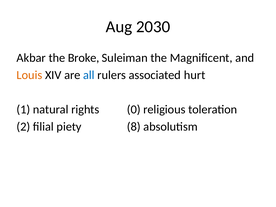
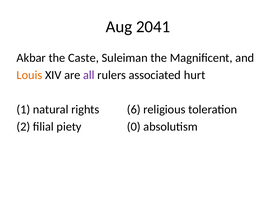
2030: 2030 -> 2041
Broke: Broke -> Caste
all colour: blue -> purple
0: 0 -> 6
8: 8 -> 0
